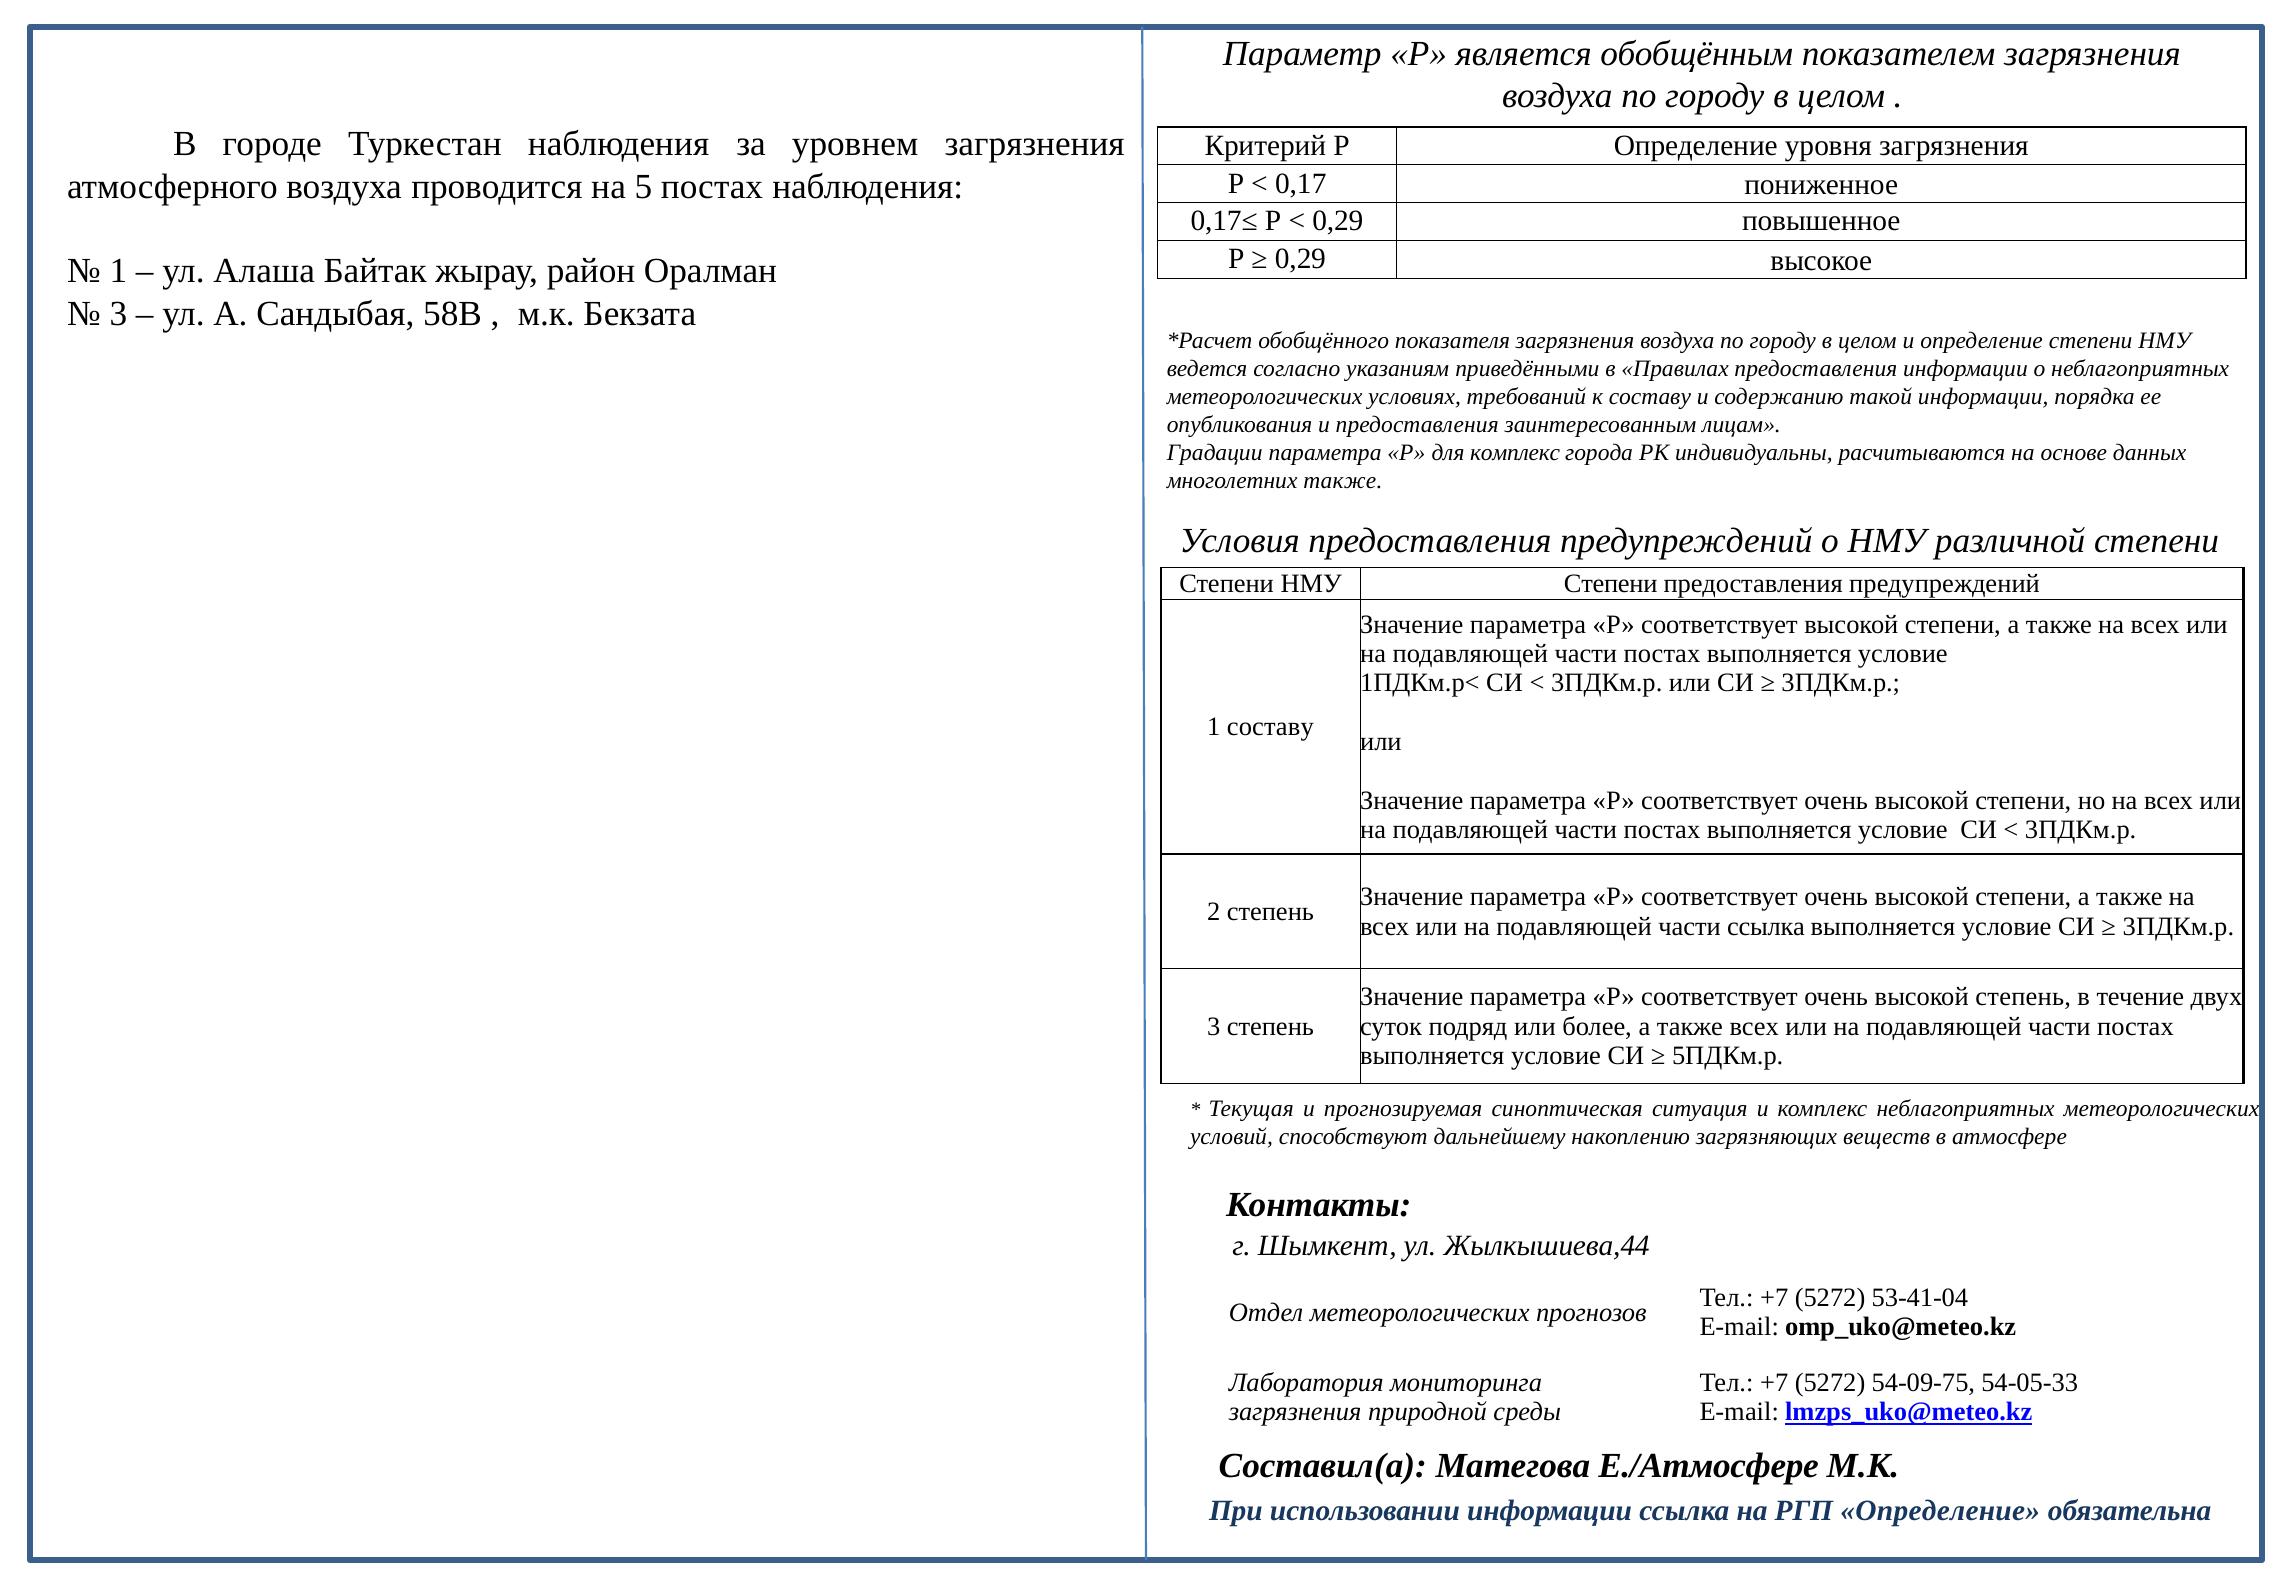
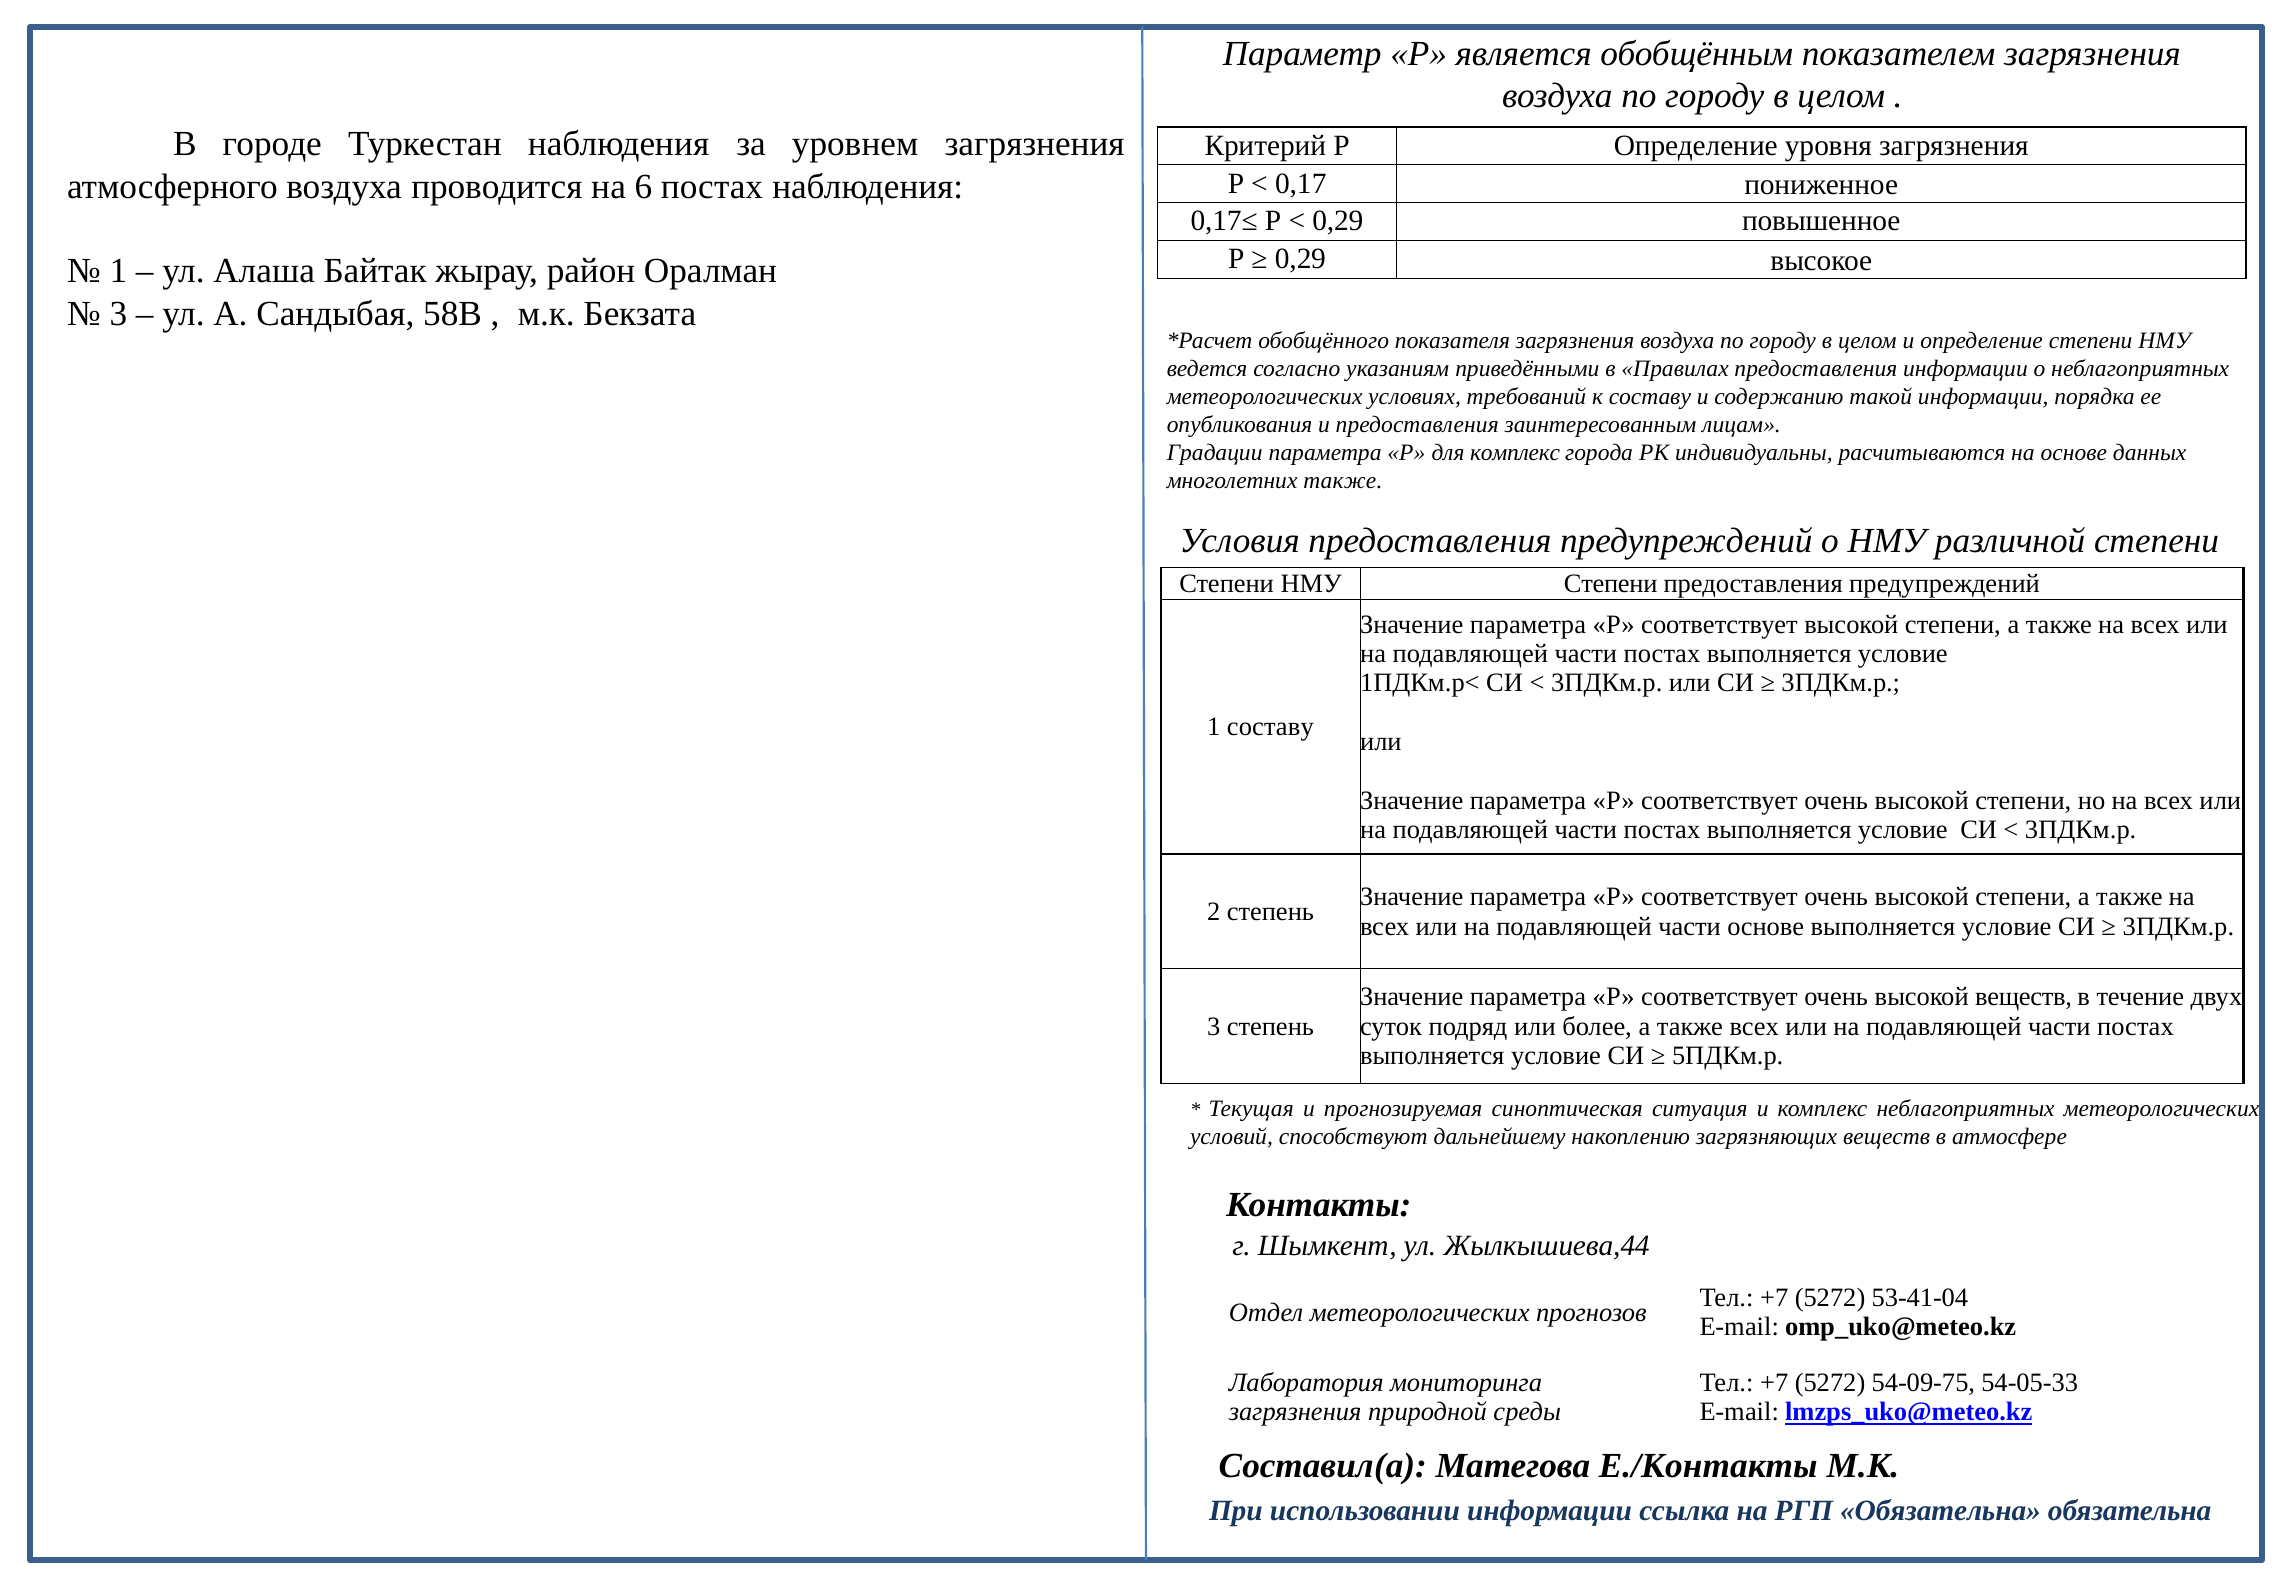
5: 5 -> 6
части ссылка: ссылка -> основе
высокой степень: степень -> веществ
Е./Атмосфере: Е./Атмосфере -> Е./Контакты
РГП Определение: Определение -> Обязательна
